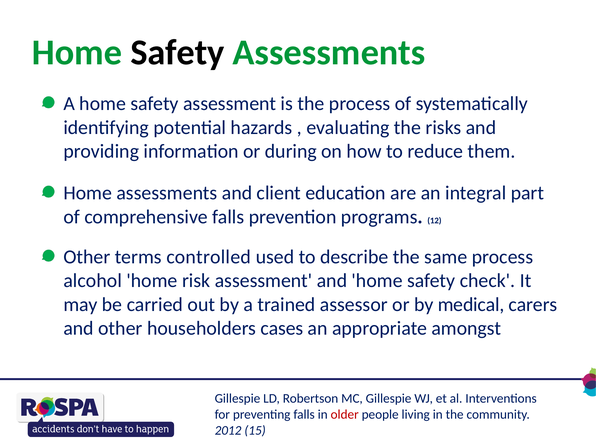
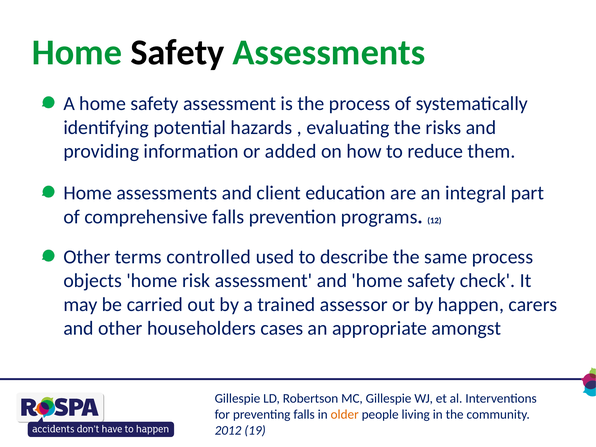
during: during -> added
alcohol: alcohol -> objects
medical: medical -> happen
older colour: red -> orange
15: 15 -> 19
